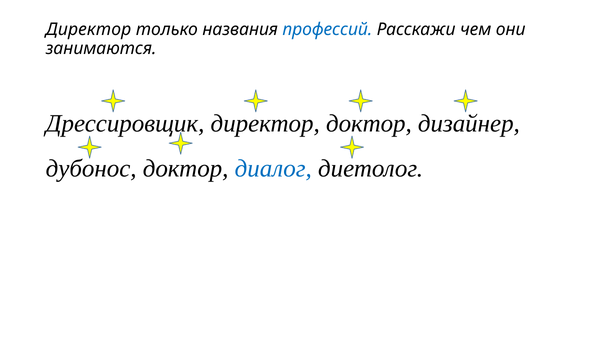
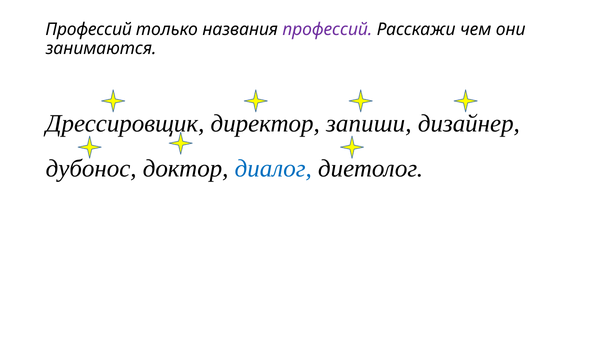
Директор at (88, 30): Директор -> Профессий
профессий at (327, 30) colour: blue -> purple
директор доктор: доктор -> запиши
